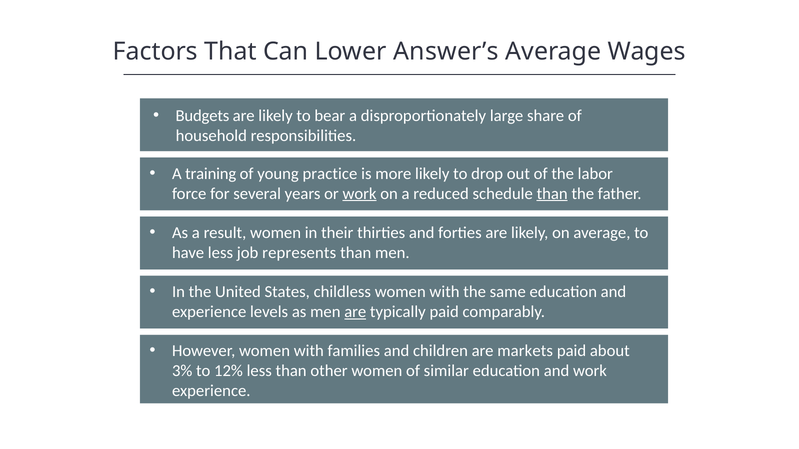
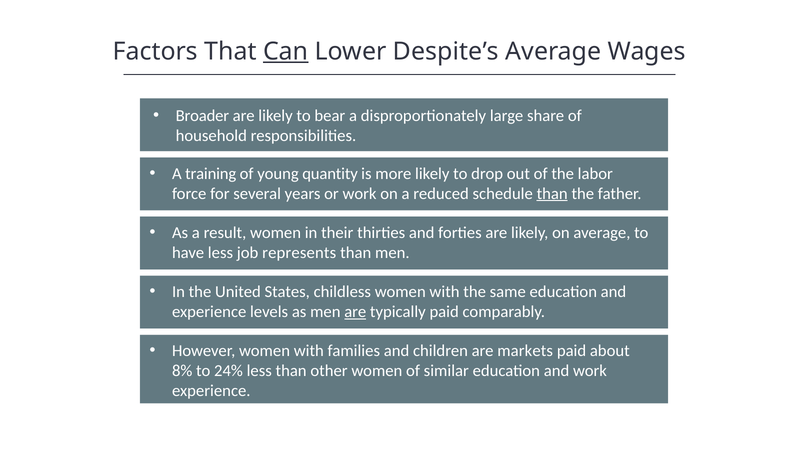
Can underline: none -> present
Answer’s: Answer’s -> Despite’s
Budgets: Budgets -> Broader
practice: practice -> quantity
work at (360, 194) underline: present -> none
3%: 3% -> 8%
12%: 12% -> 24%
